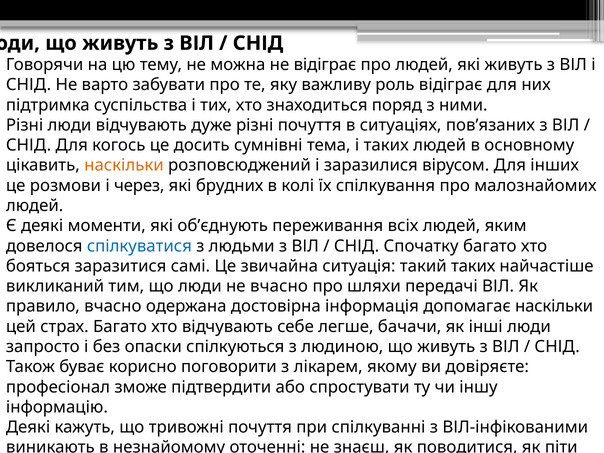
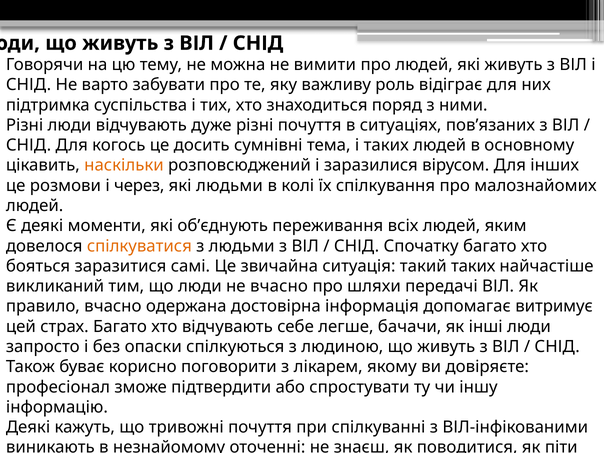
не відіграє: відіграє -> вимити
які брудних: брудних -> людьми
спілкуватися colour: blue -> orange
допомагає наскільки: наскільки -> витримує
